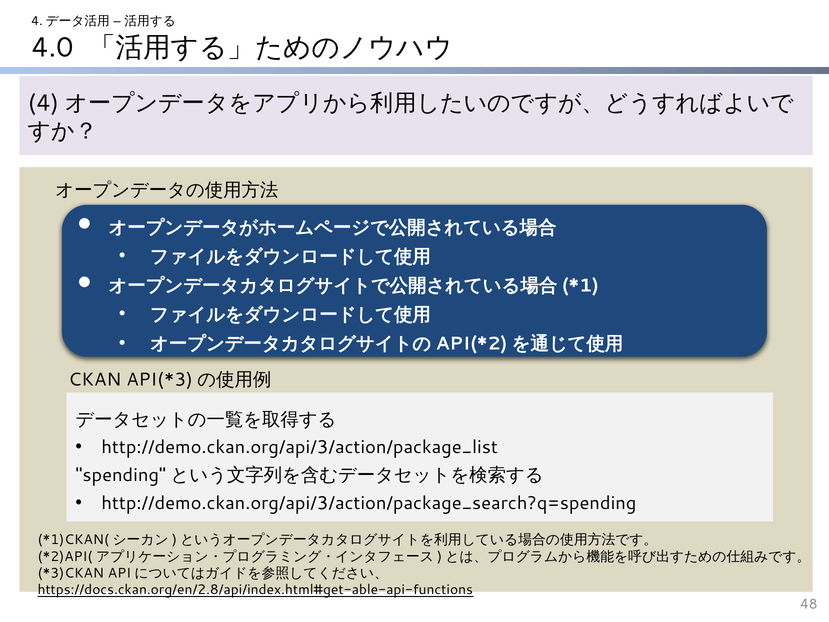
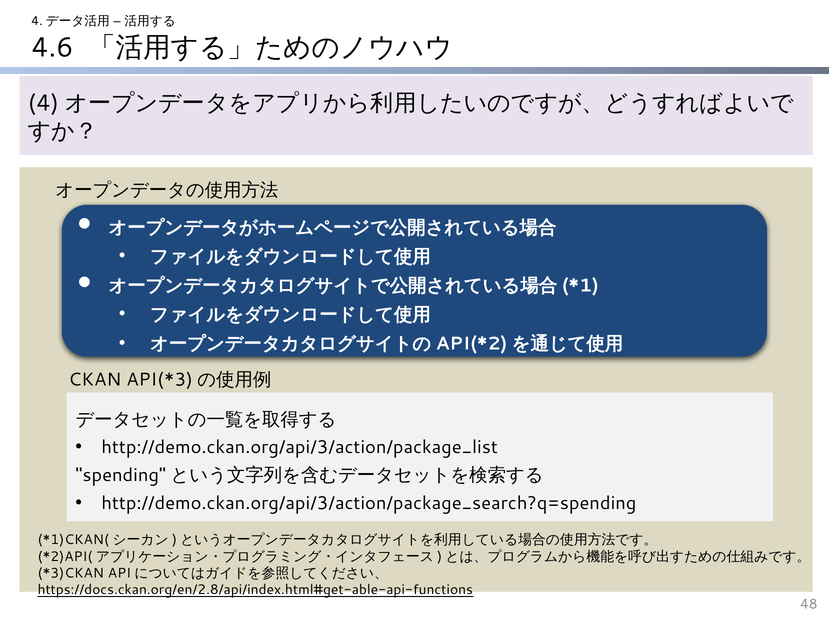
4.0: 4.0 -> 4.6
